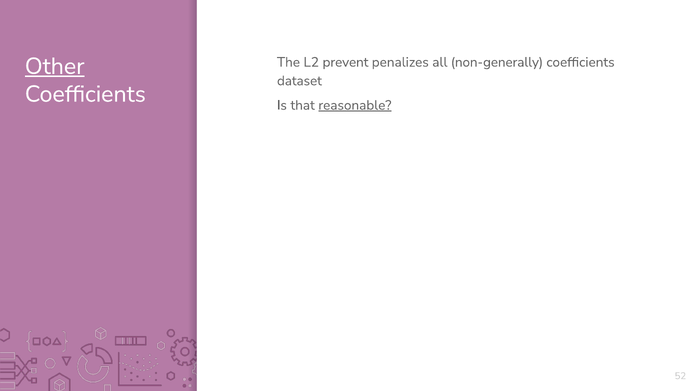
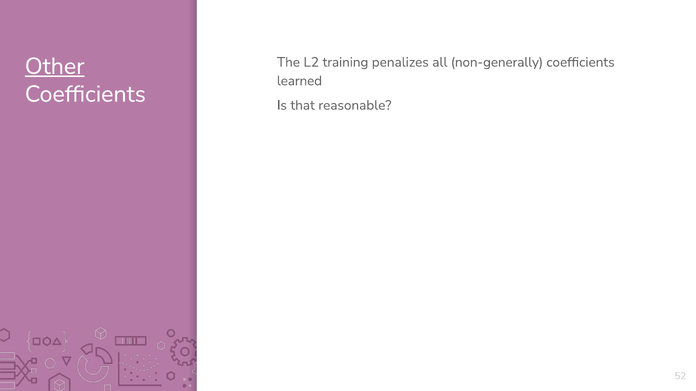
prevent: prevent -> training
dataset: dataset -> learned
reasonable underline: present -> none
